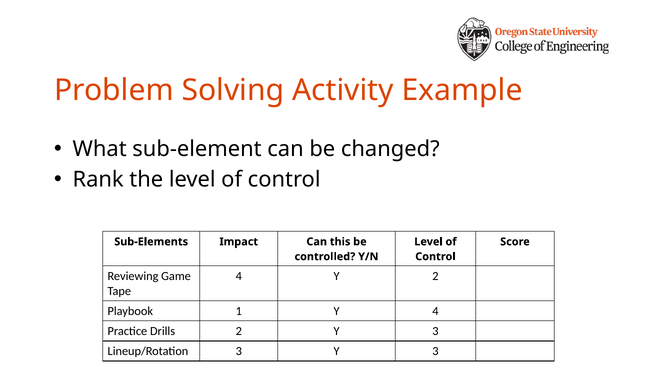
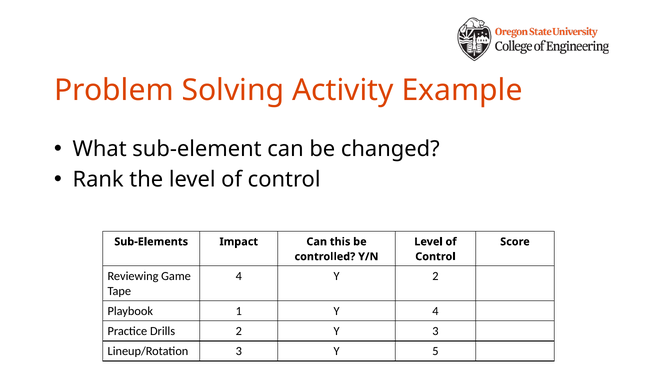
3 Y 3: 3 -> 5
